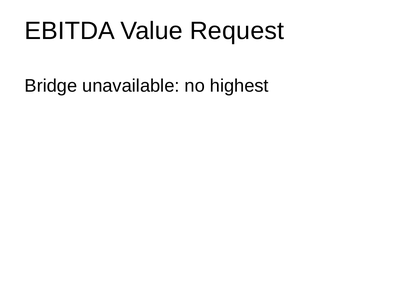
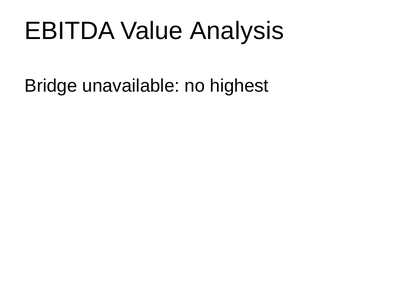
Request: Request -> Analysis
